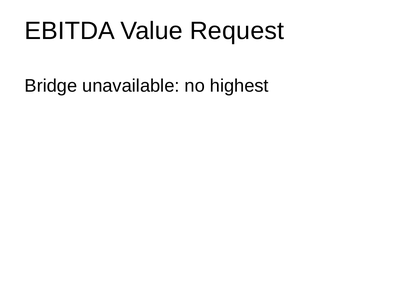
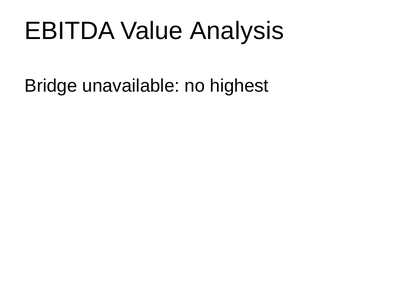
Request: Request -> Analysis
